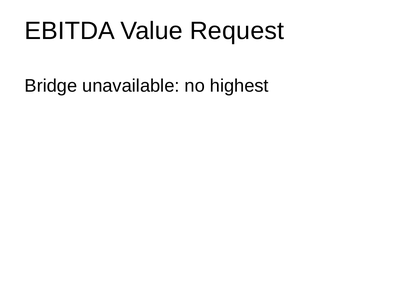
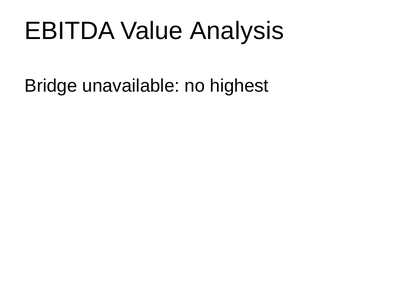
Request: Request -> Analysis
